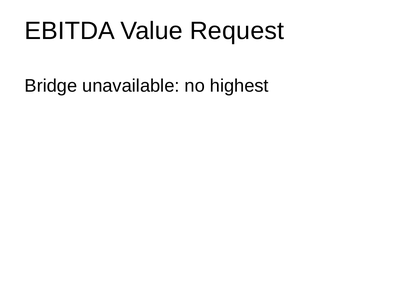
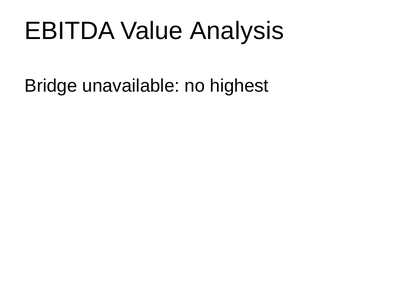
Request: Request -> Analysis
